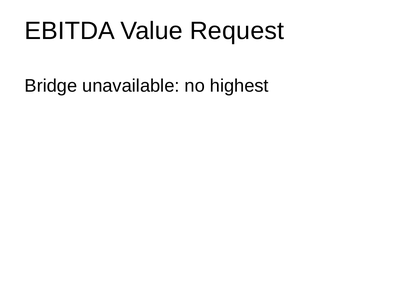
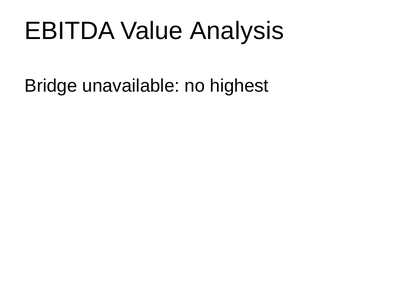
Request: Request -> Analysis
